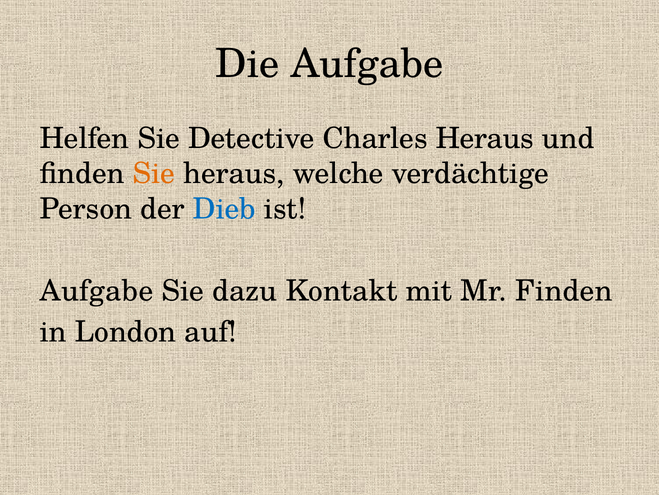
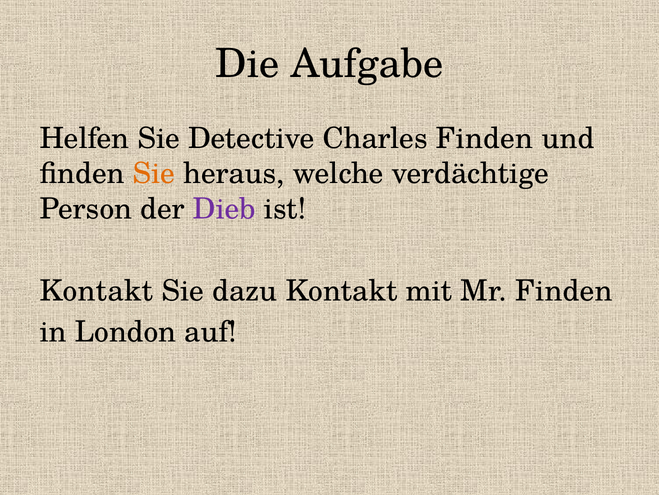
Charles Heraus: Heraus -> Finden
Dieb colour: blue -> purple
Aufgabe at (96, 291): Aufgabe -> Kontakt
